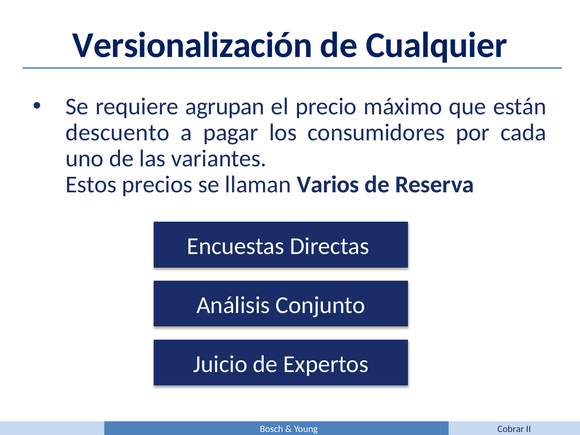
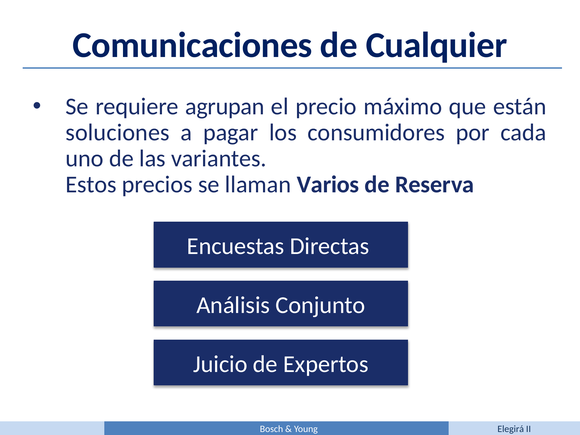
Versionalización: Versionalización -> Comunicaciones
descuento: descuento -> soluciones
Cobrar: Cobrar -> Elegirá
